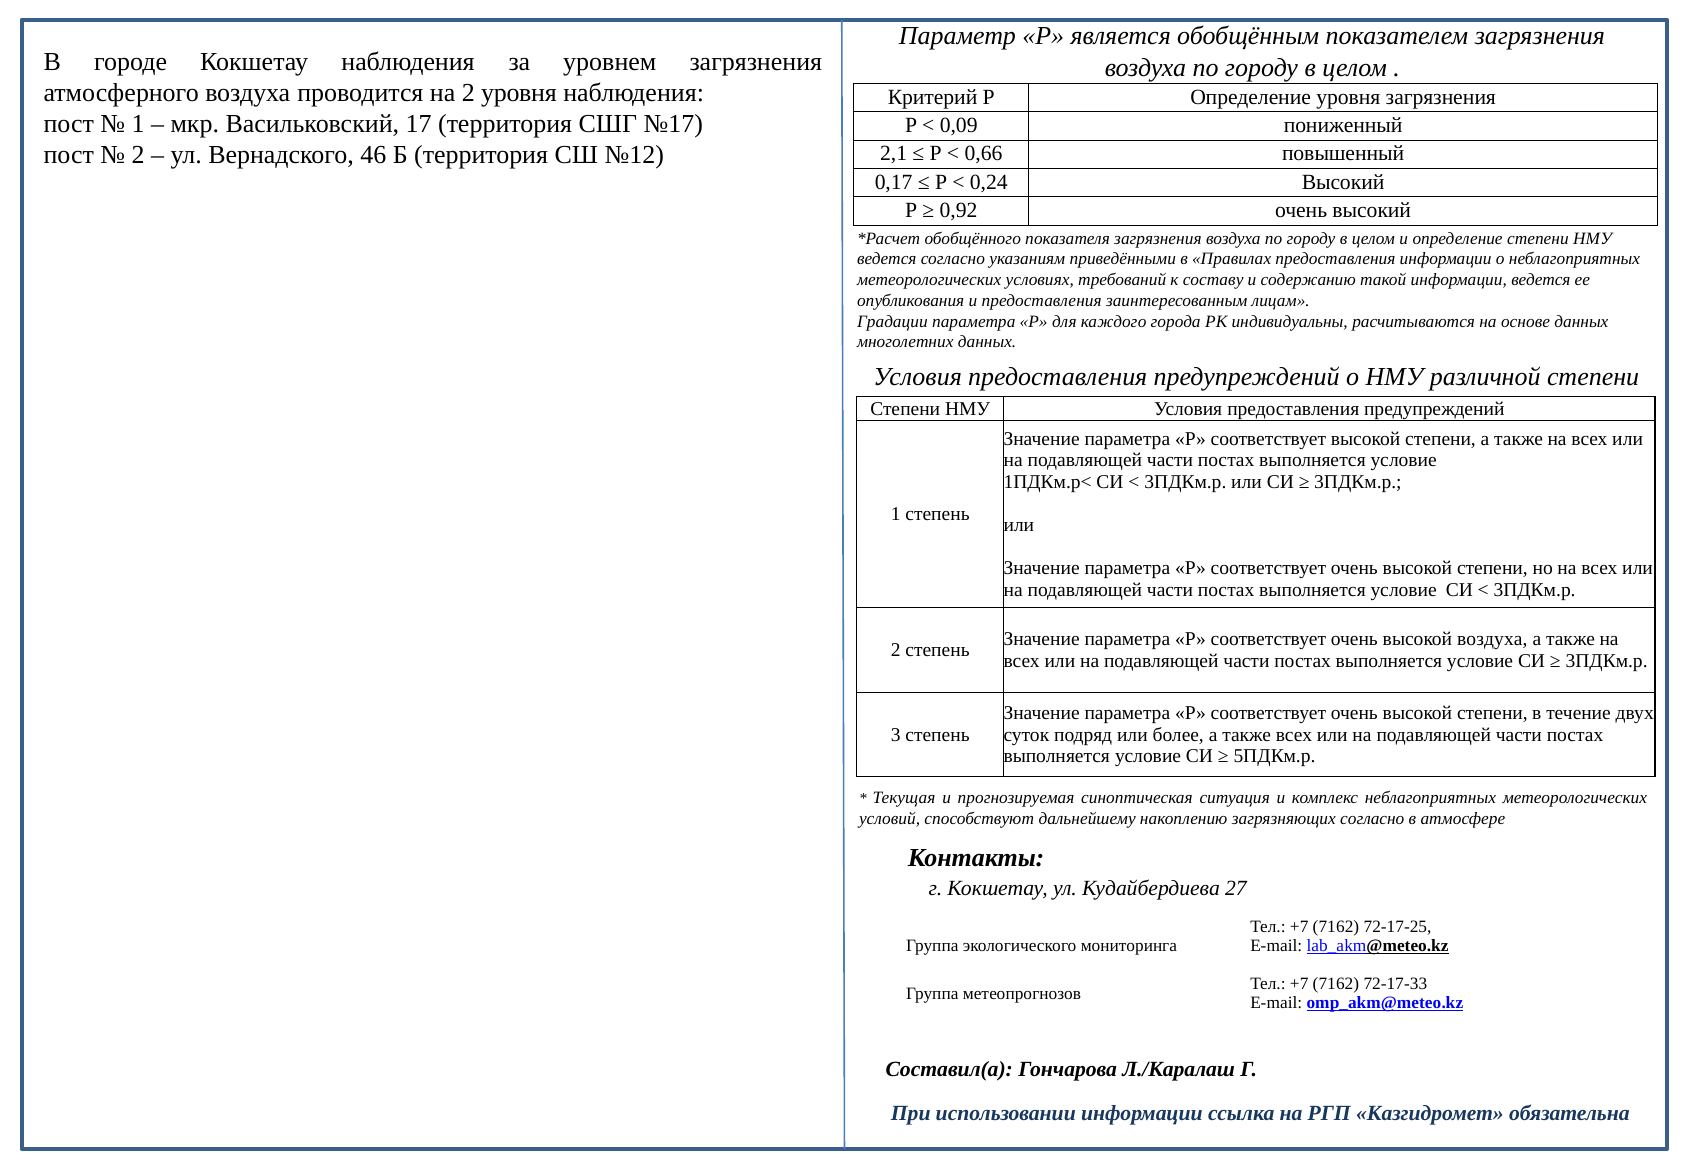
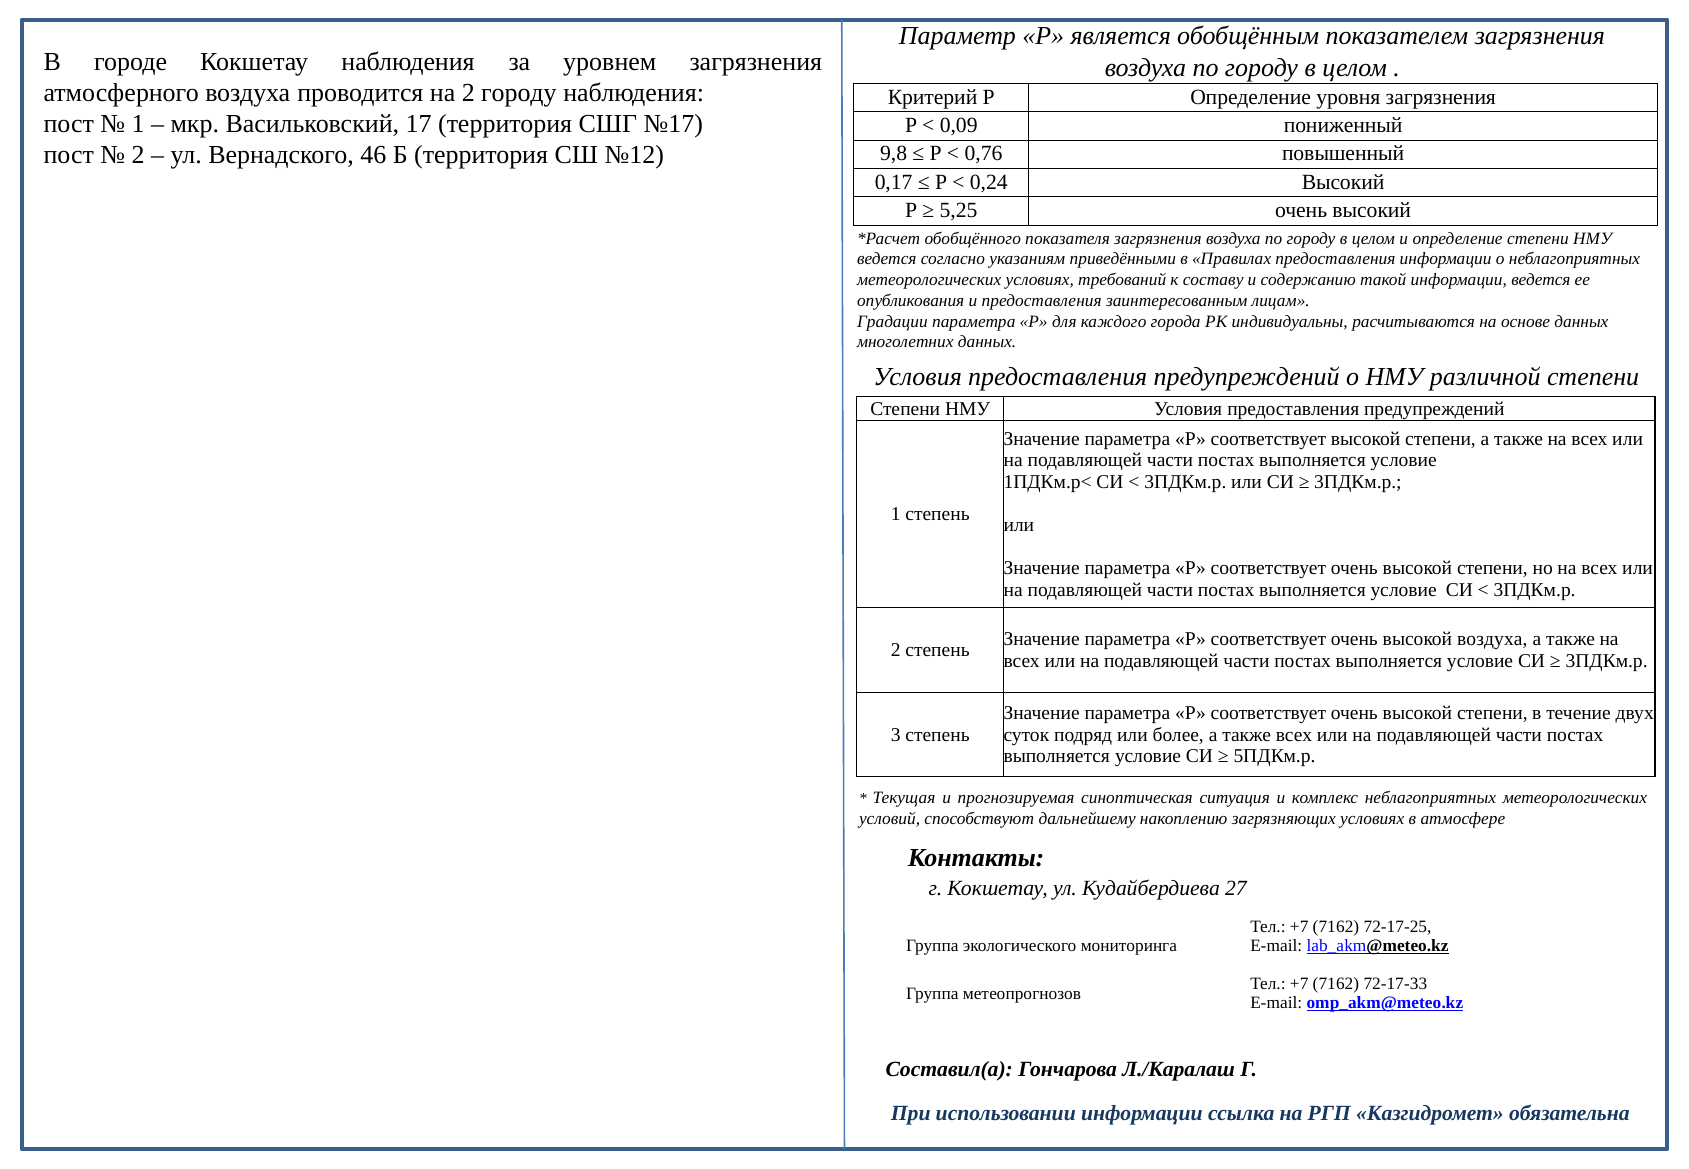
2 уровня: уровня -> городу
2,1: 2,1 -> 9,8
0,66: 0,66 -> 0,76
0,92: 0,92 -> 5,25
загрязняющих согласно: согласно -> условиях
